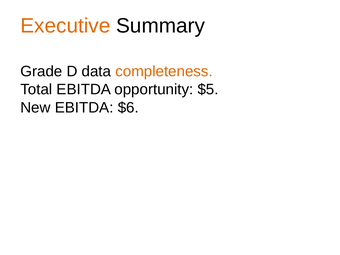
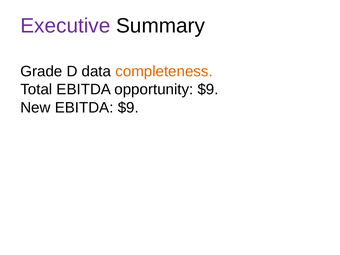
Executive colour: orange -> purple
opportunity $5: $5 -> $9
EBITDA $6: $6 -> $9
